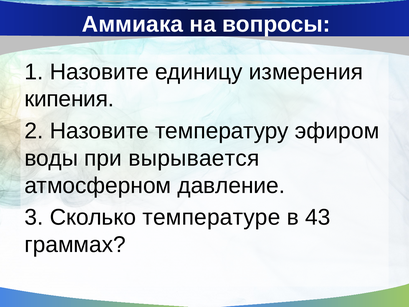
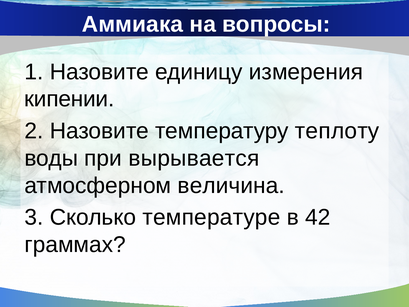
кипения: кипения -> кипении
эфиром: эфиром -> теплоту
давление: давление -> величина
43: 43 -> 42
